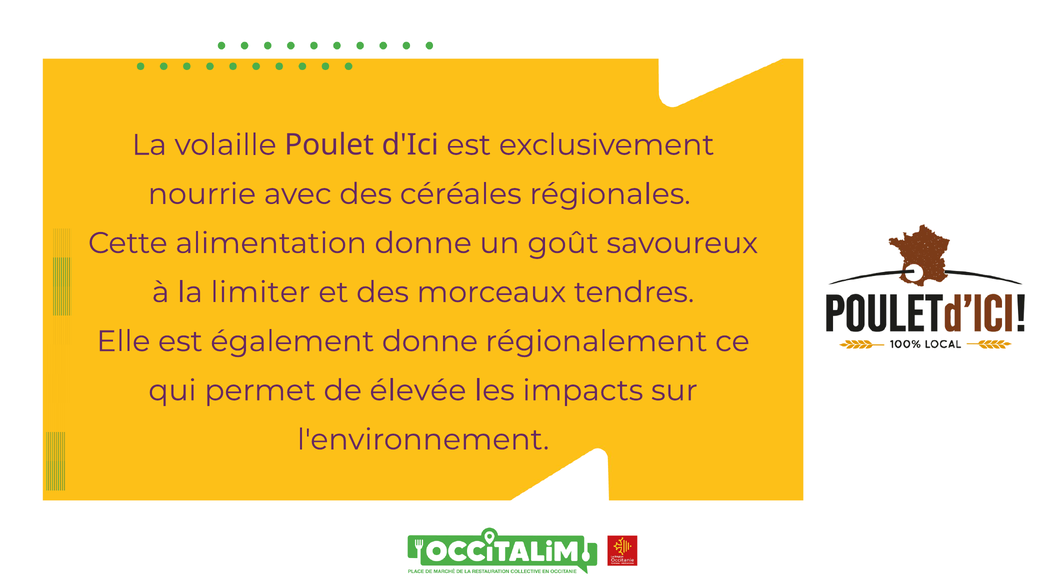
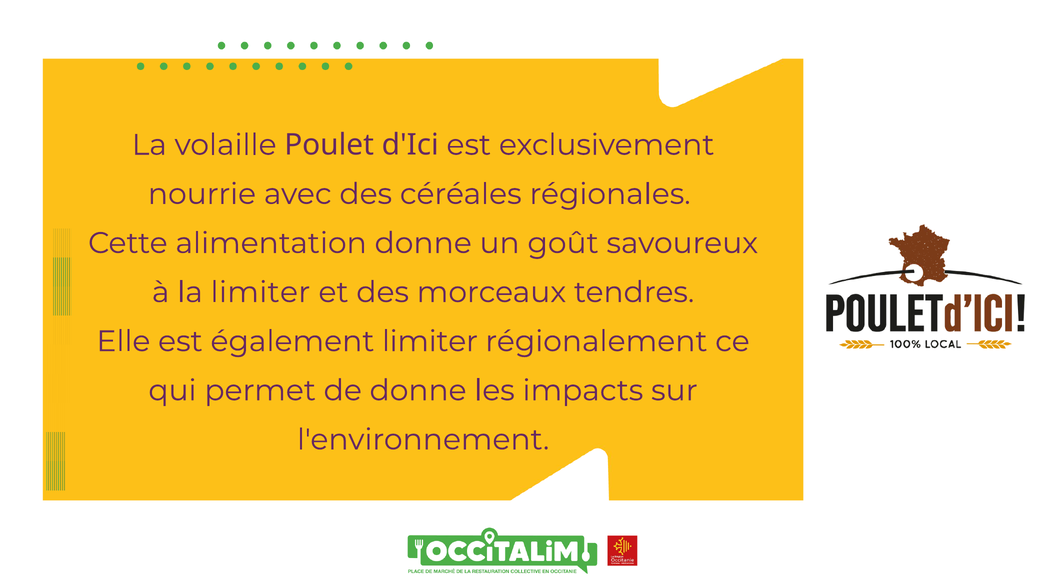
également donne: donne -> limiter
de élevée: élevée -> donne
